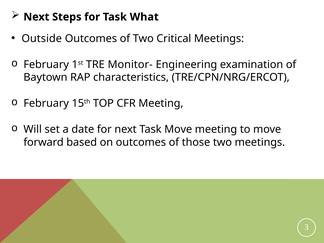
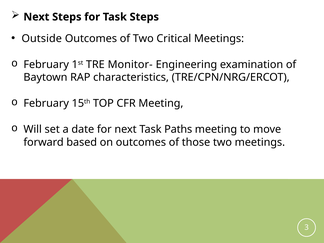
Task What: What -> Steps
Task Move: Move -> Paths
